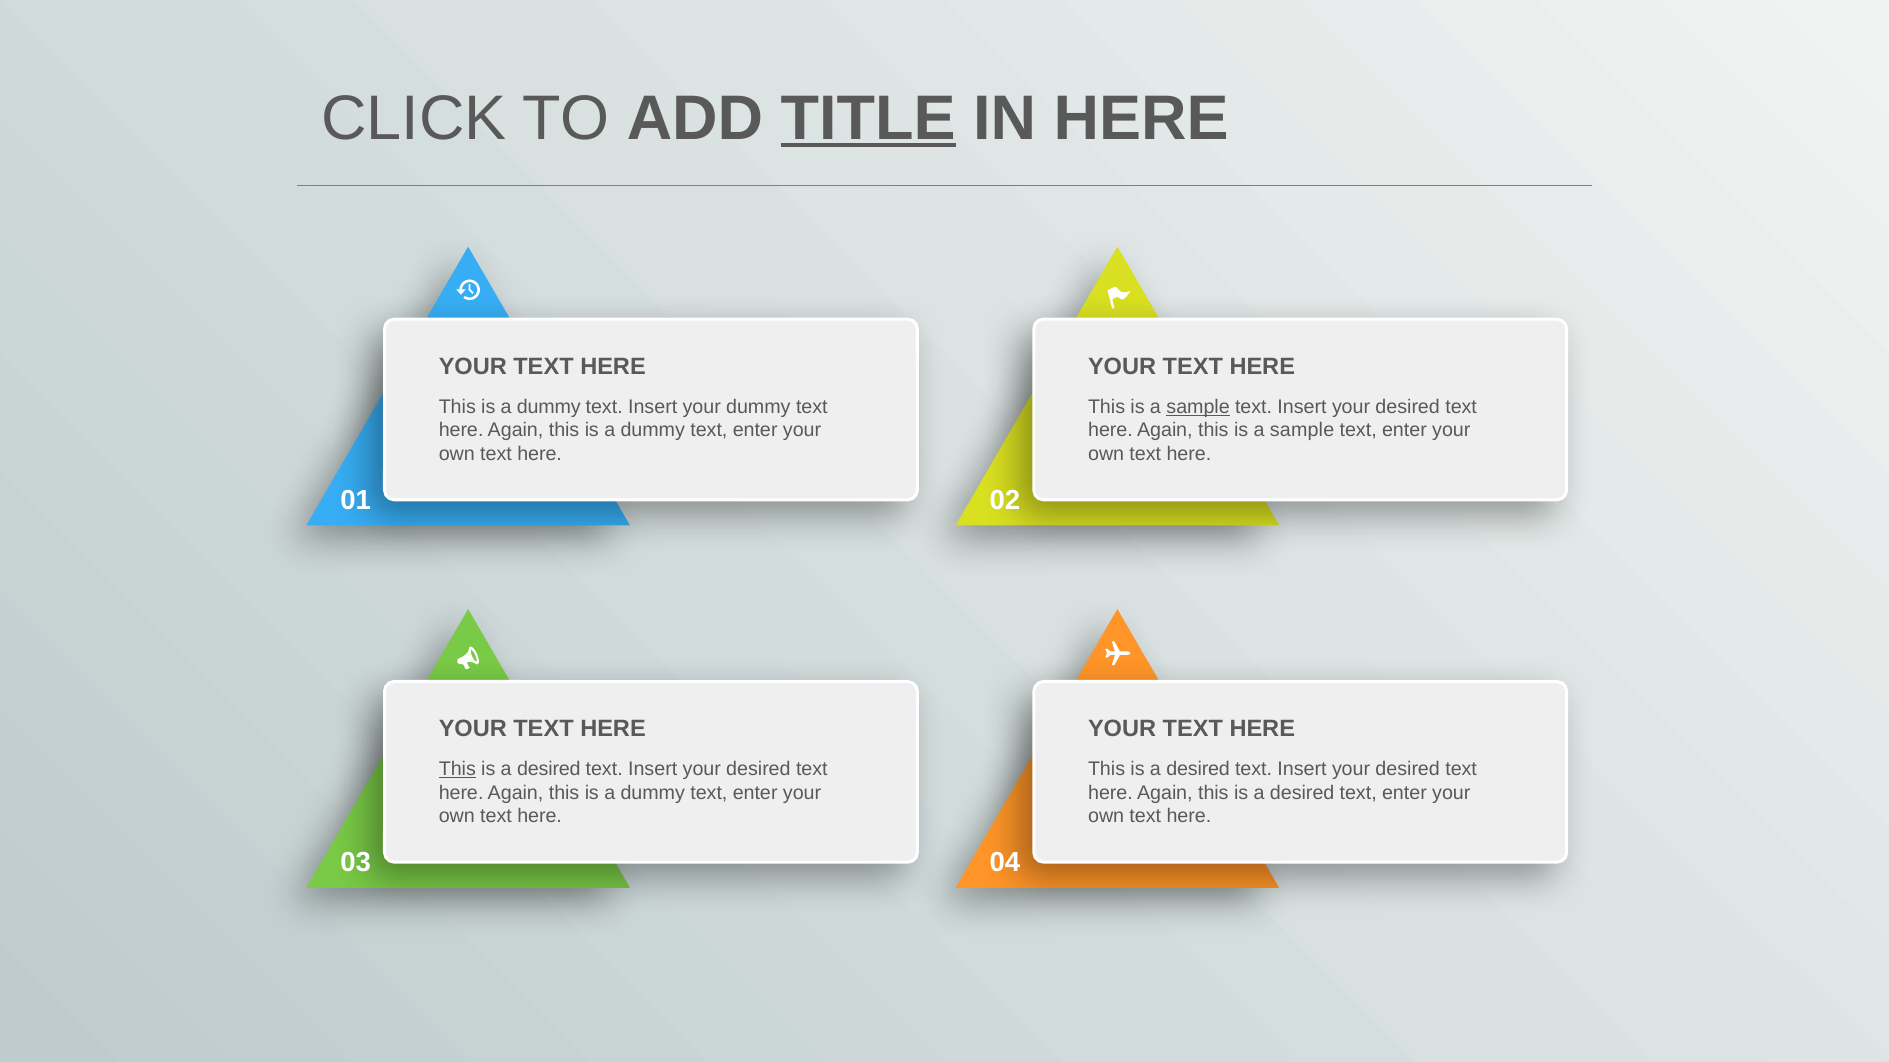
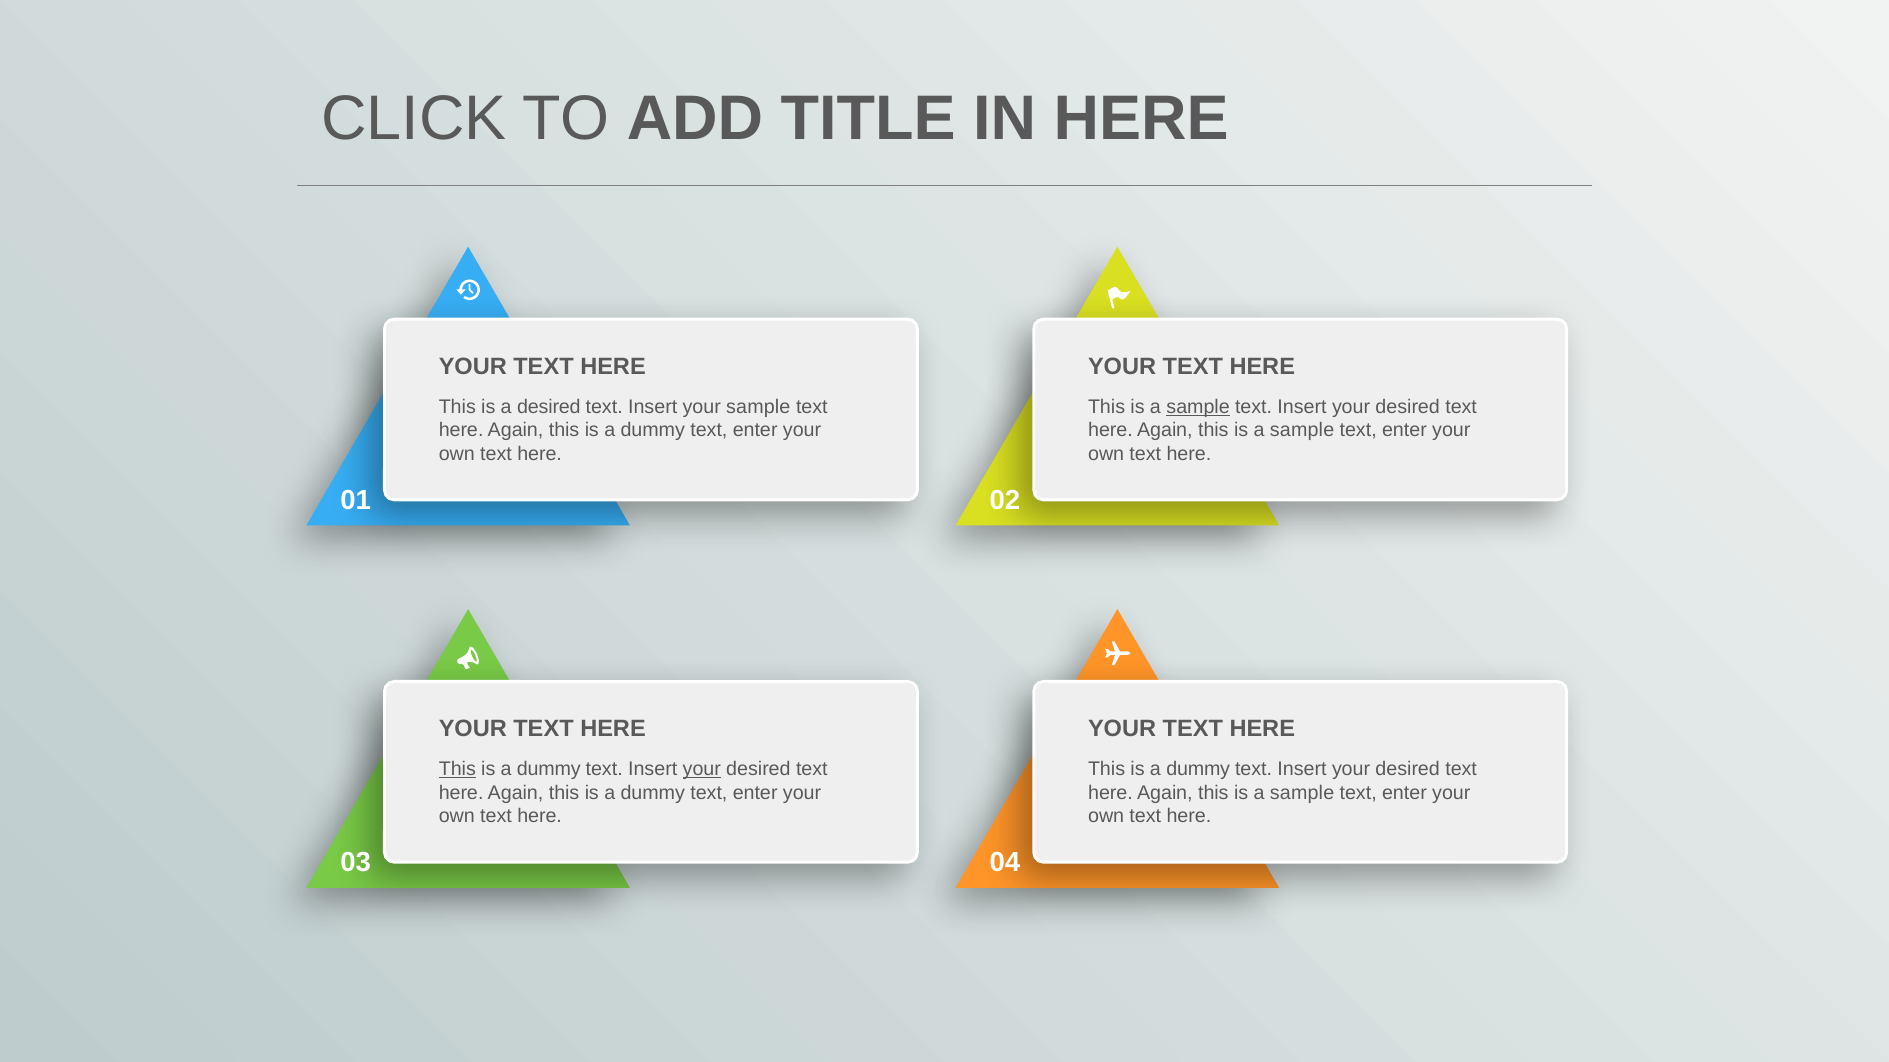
TITLE underline: present -> none
dummy at (549, 407): dummy -> desired
your dummy: dummy -> sample
desired at (549, 770): desired -> dummy
your at (702, 770) underline: none -> present
desired at (1198, 770): desired -> dummy
desired at (1302, 793): desired -> sample
